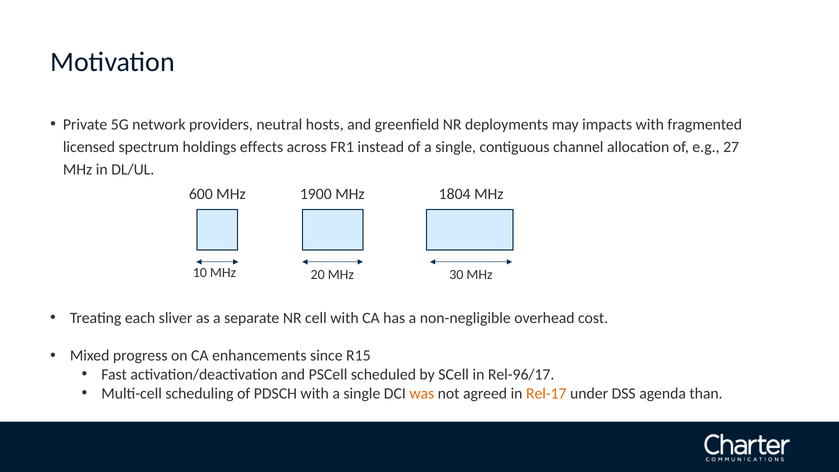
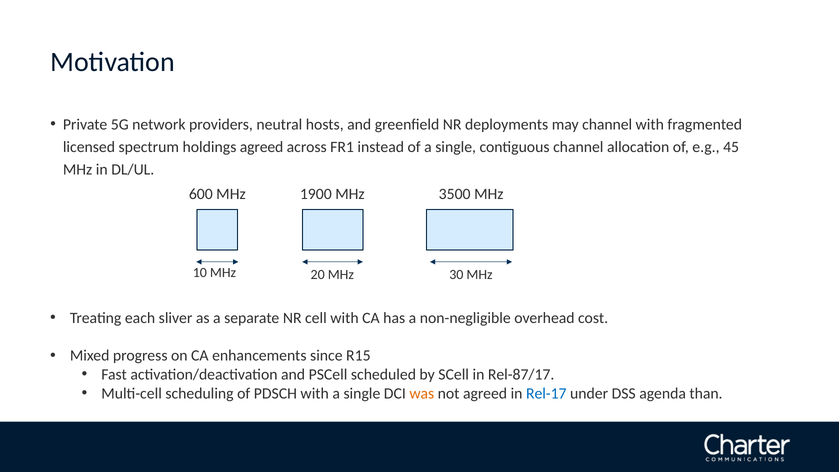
may impacts: impacts -> channel
holdings effects: effects -> agreed
27: 27 -> 45
1804: 1804 -> 3500
Rel-96/17: Rel-96/17 -> Rel-87/17
Rel-17 colour: orange -> blue
